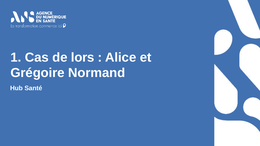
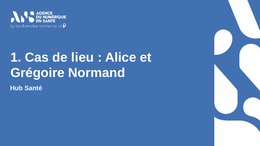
lors: lors -> lieu
